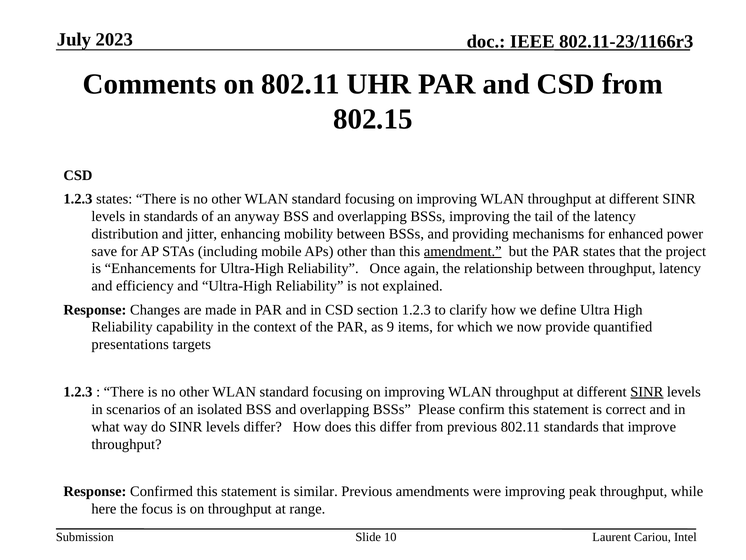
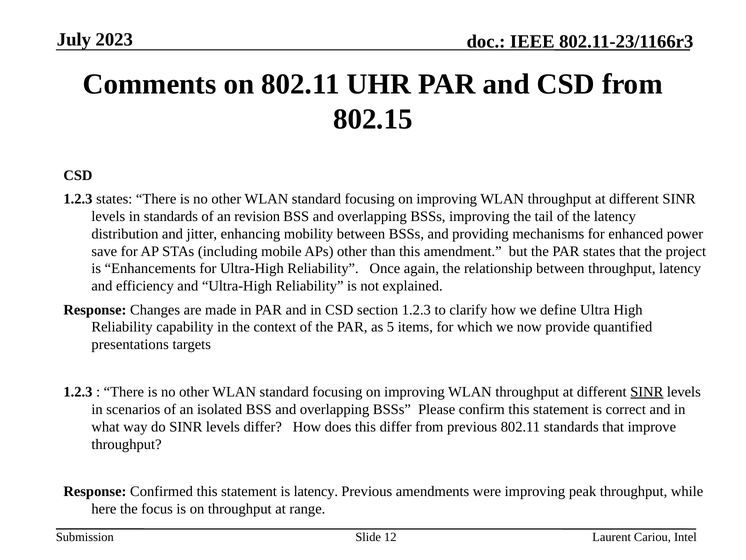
anyway: anyway -> revision
amendment underline: present -> none
9: 9 -> 5
is similar: similar -> latency
10: 10 -> 12
